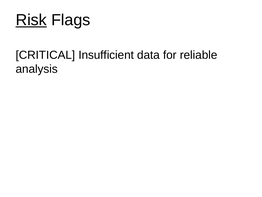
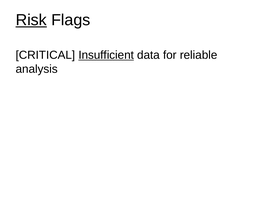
Insufficient underline: none -> present
